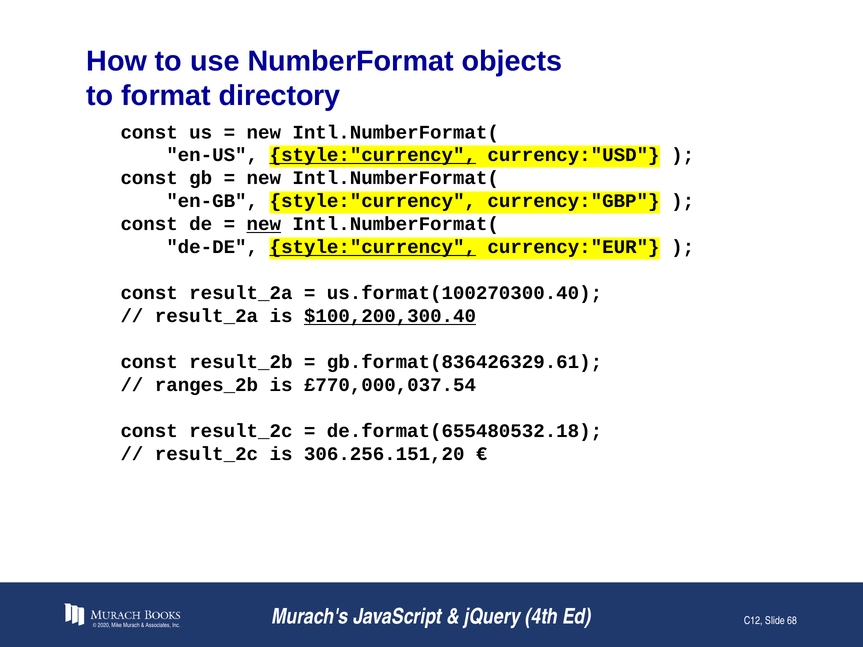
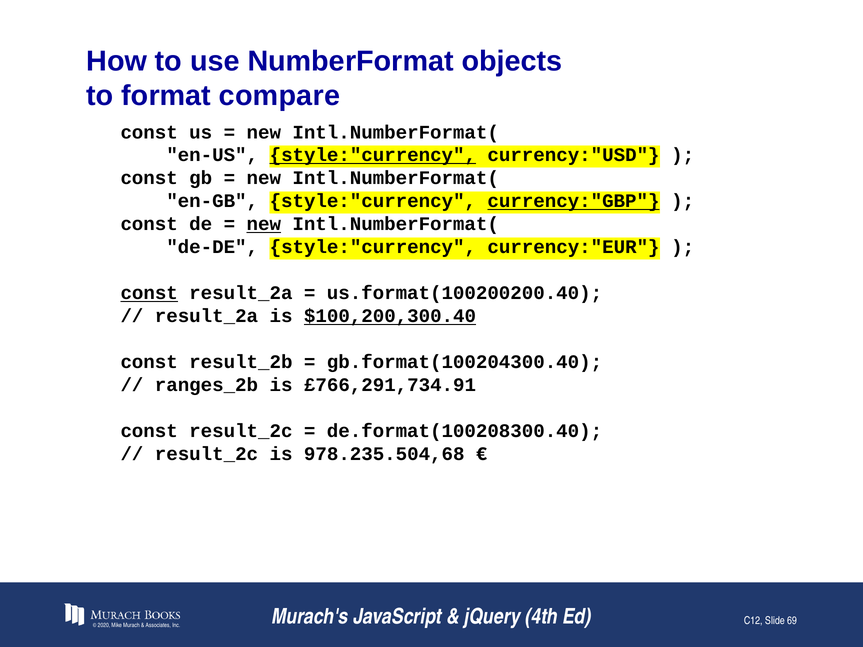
directory: directory -> compare
currency:"GBP underline: none -> present
style:"currency at (373, 247) underline: present -> none
const at (149, 293) underline: none -> present
us.format(100270300.40: us.format(100270300.40 -> us.format(100200200.40
gb.format(836426329.61: gb.format(836426329.61 -> gb.format(100204300.40
£770,000,037.54: £770,000,037.54 -> £766,291,734.91
de.format(655480532.18: de.format(655480532.18 -> de.format(100208300.40
306.256.151,20: 306.256.151,20 -> 978.235.504,68
68: 68 -> 69
